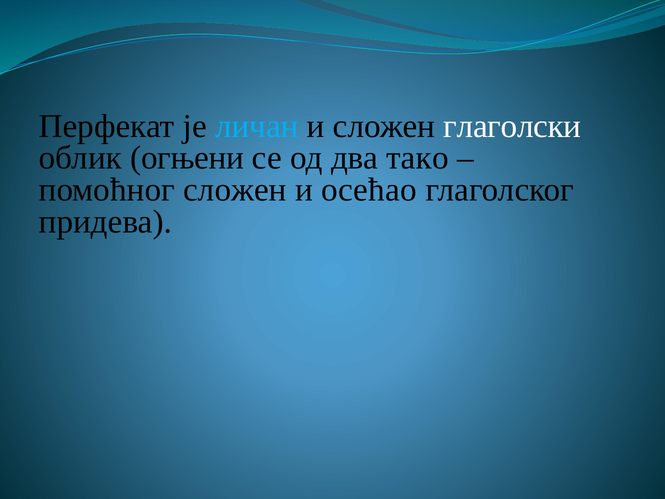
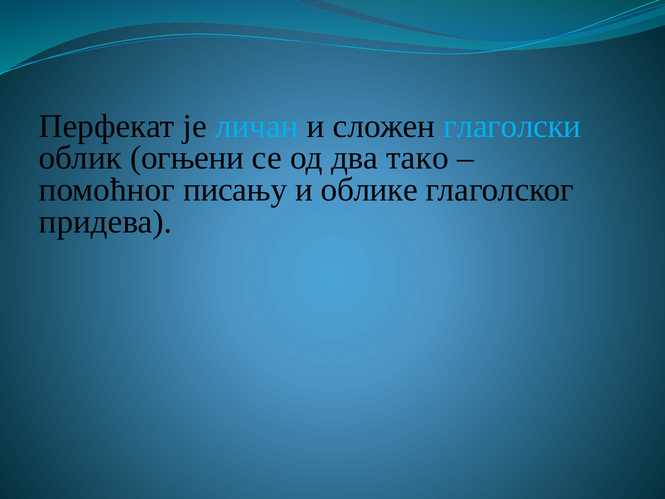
глаголски colour: white -> light blue
помоћног сложен: сложен -> писању
осећао: осећао -> облике
